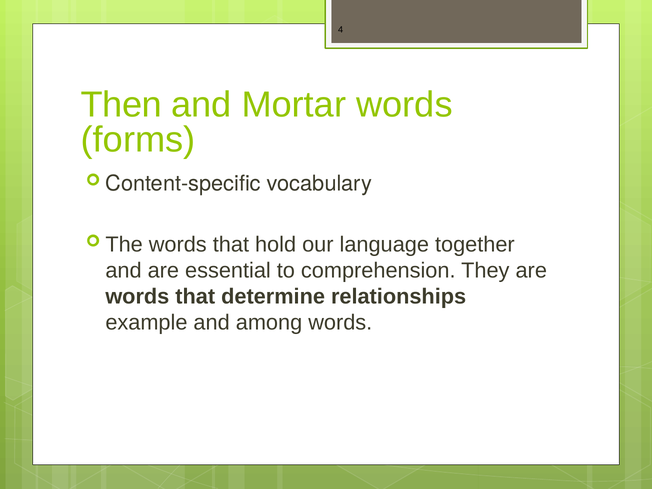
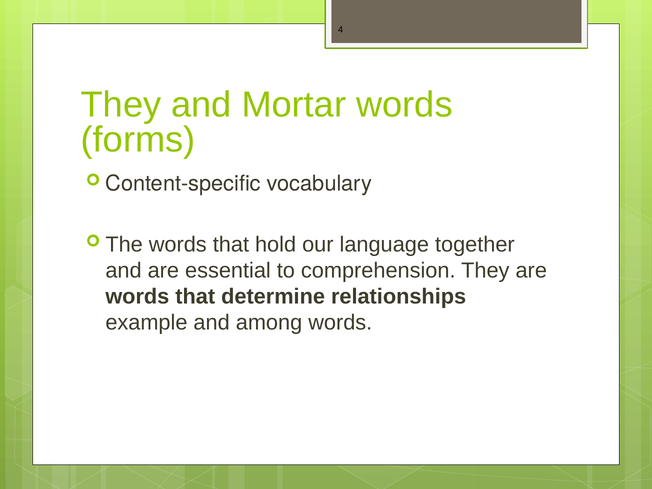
Then at (121, 105): Then -> They
